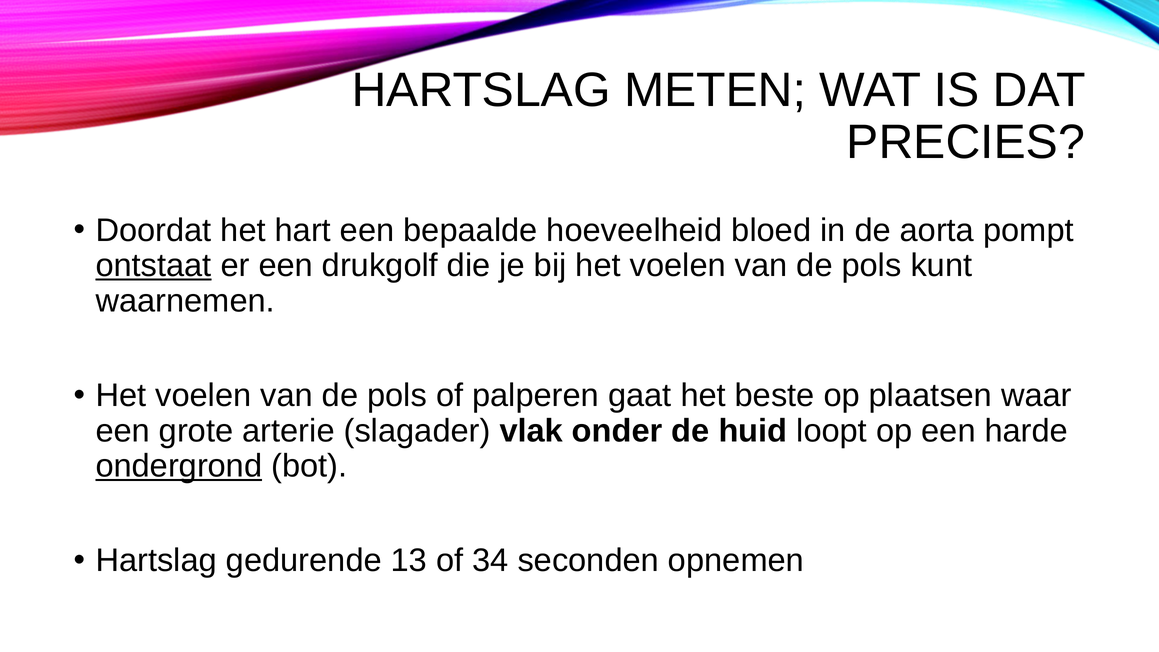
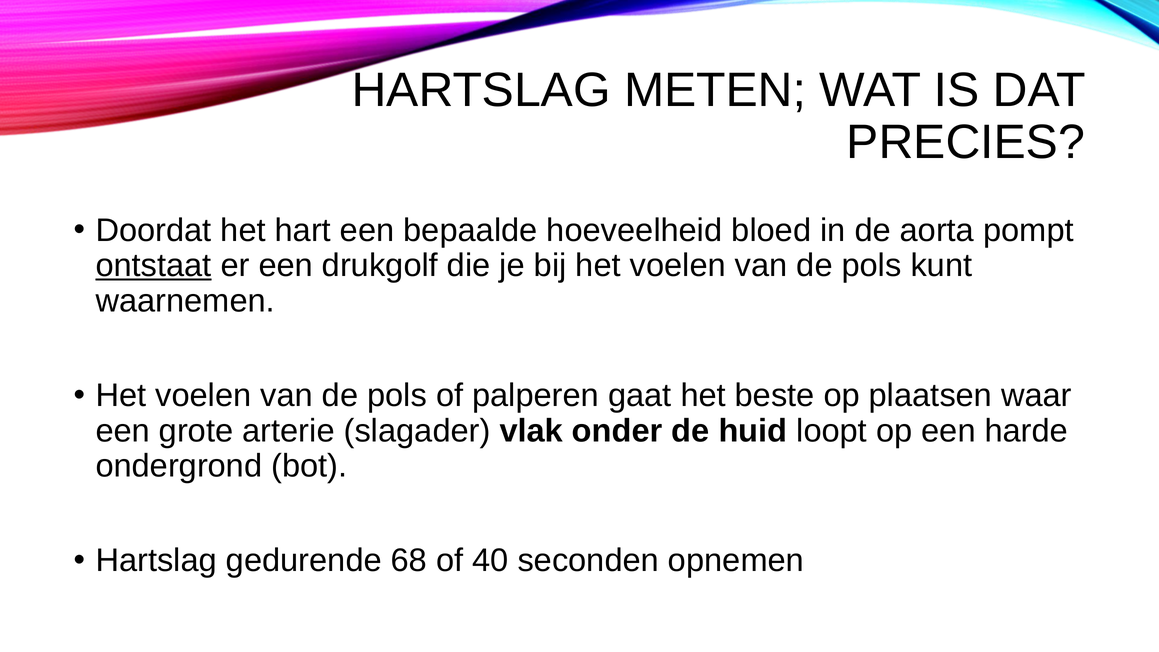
ondergrond underline: present -> none
13: 13 -> 68
34: 34 -> 40
